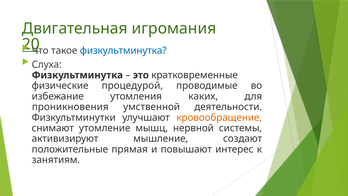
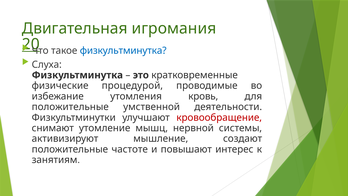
каких: каких -> кровь
проникновения at (70, 107): проникновения -> положительные
кровообращение colour: orange -> red
прямая: прямая -> частоте
